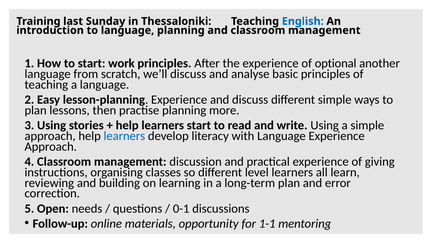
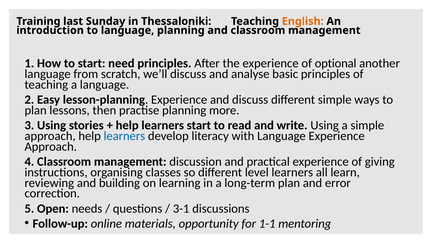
English colour: blue -> orange
work: work -> need
0-1: 0-1 -> 3-1
